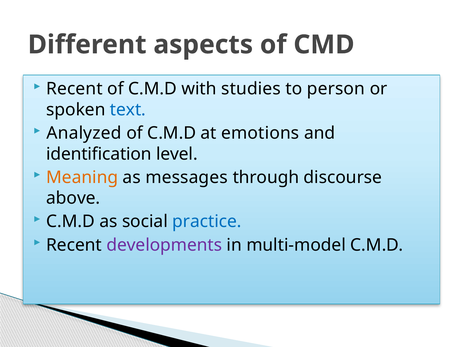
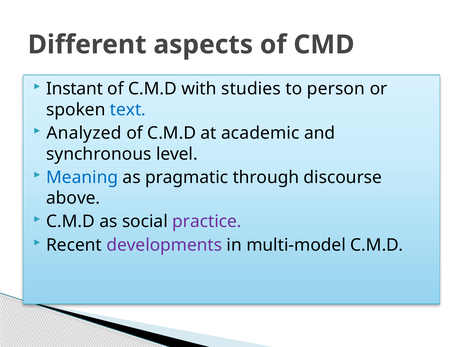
Recent at (74, 89): Recent -> Instant
emotions: emotions -> academic
identification: identification -> synchronous
Meaning colour: orange -> blue
messages: messages -> pragmatic
practice colour: blue -> purple
